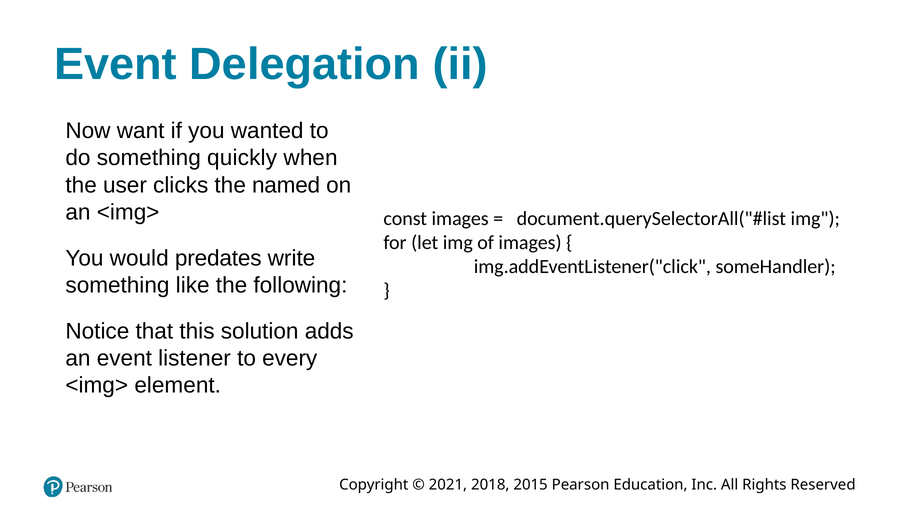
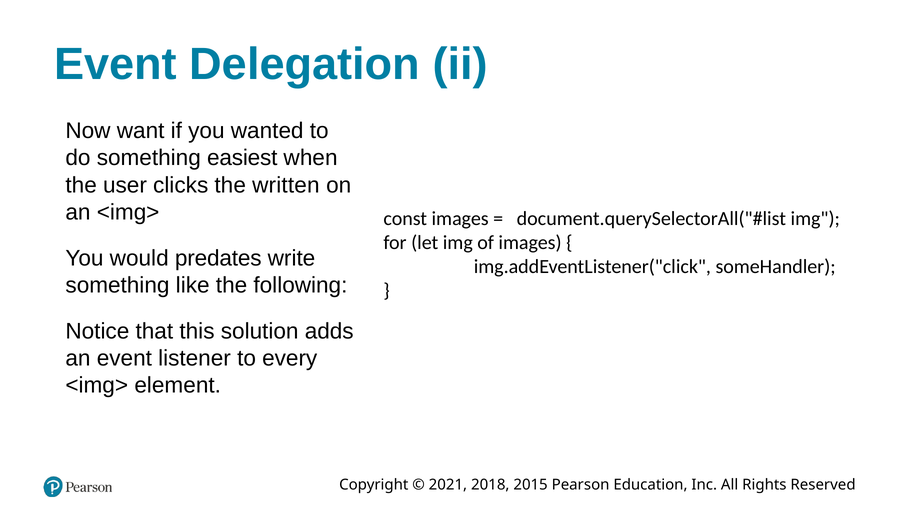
quickly: quickly -> easiest
named: named -> written
